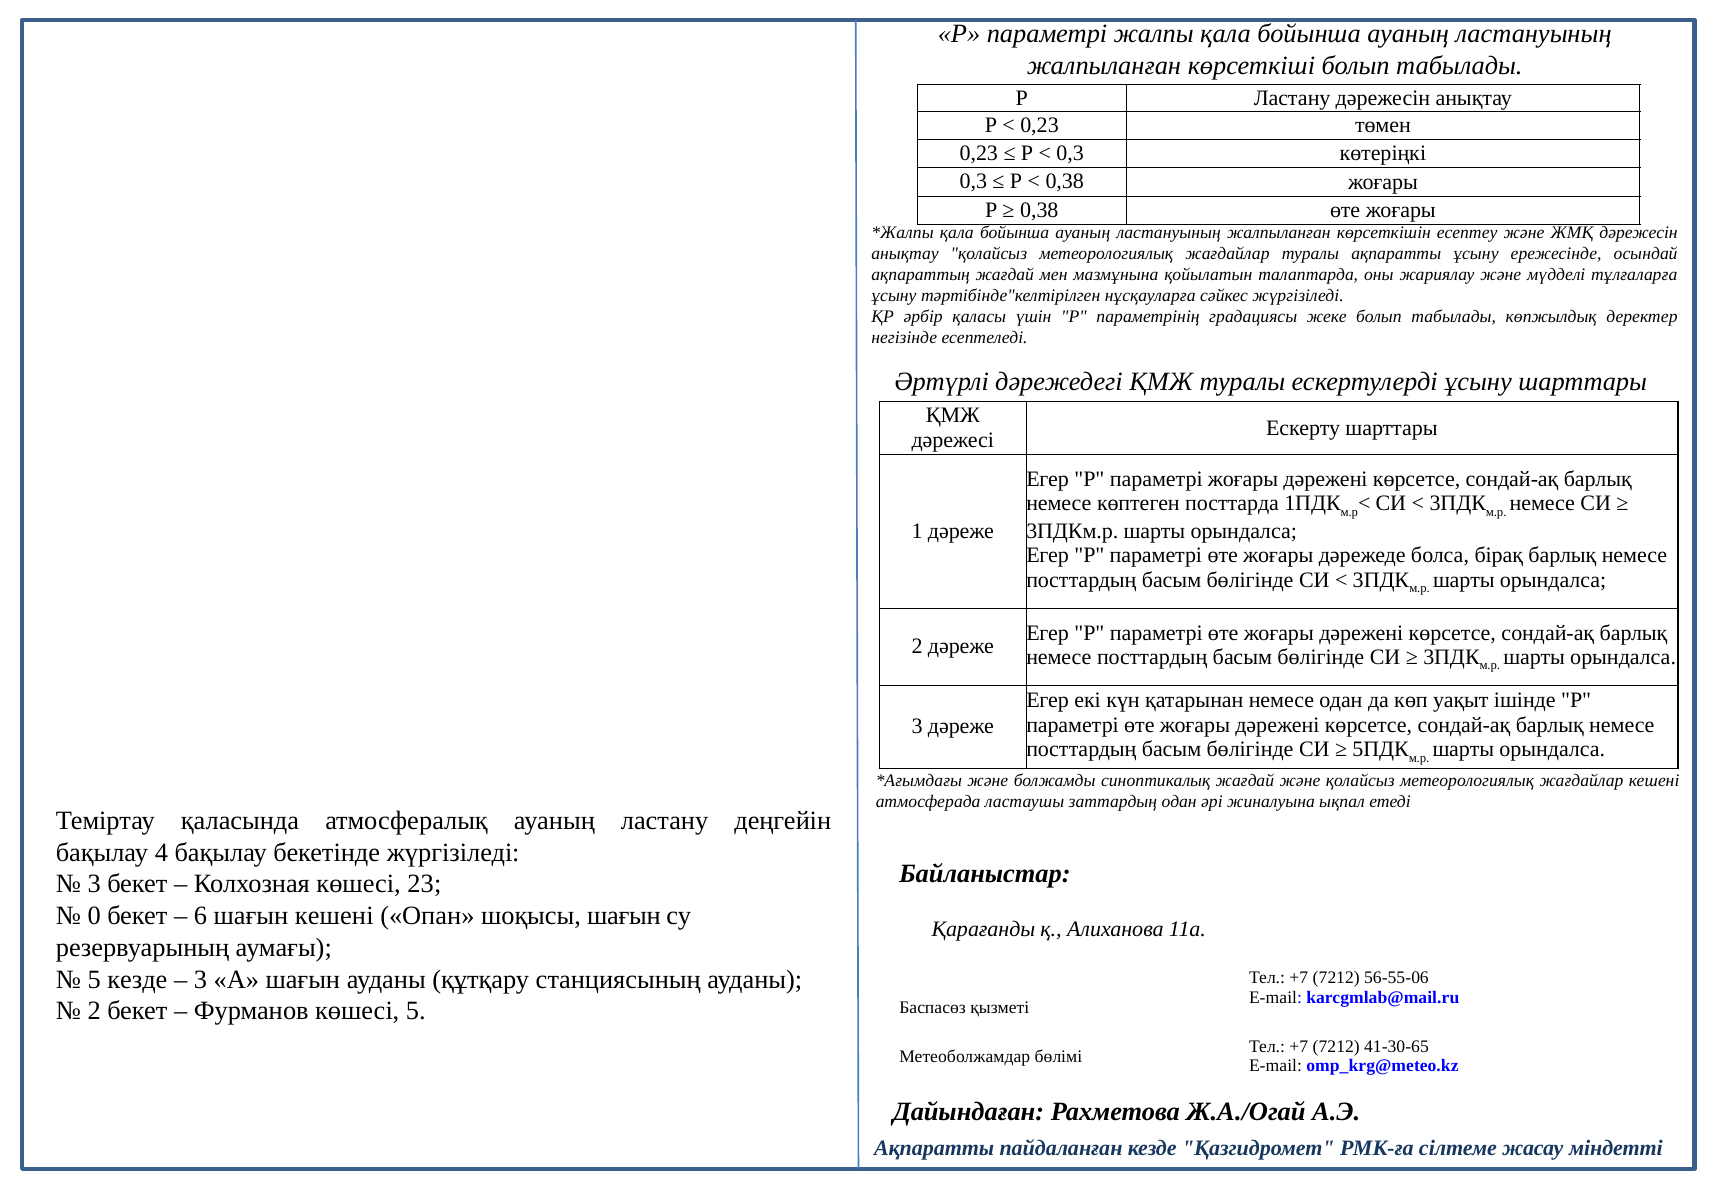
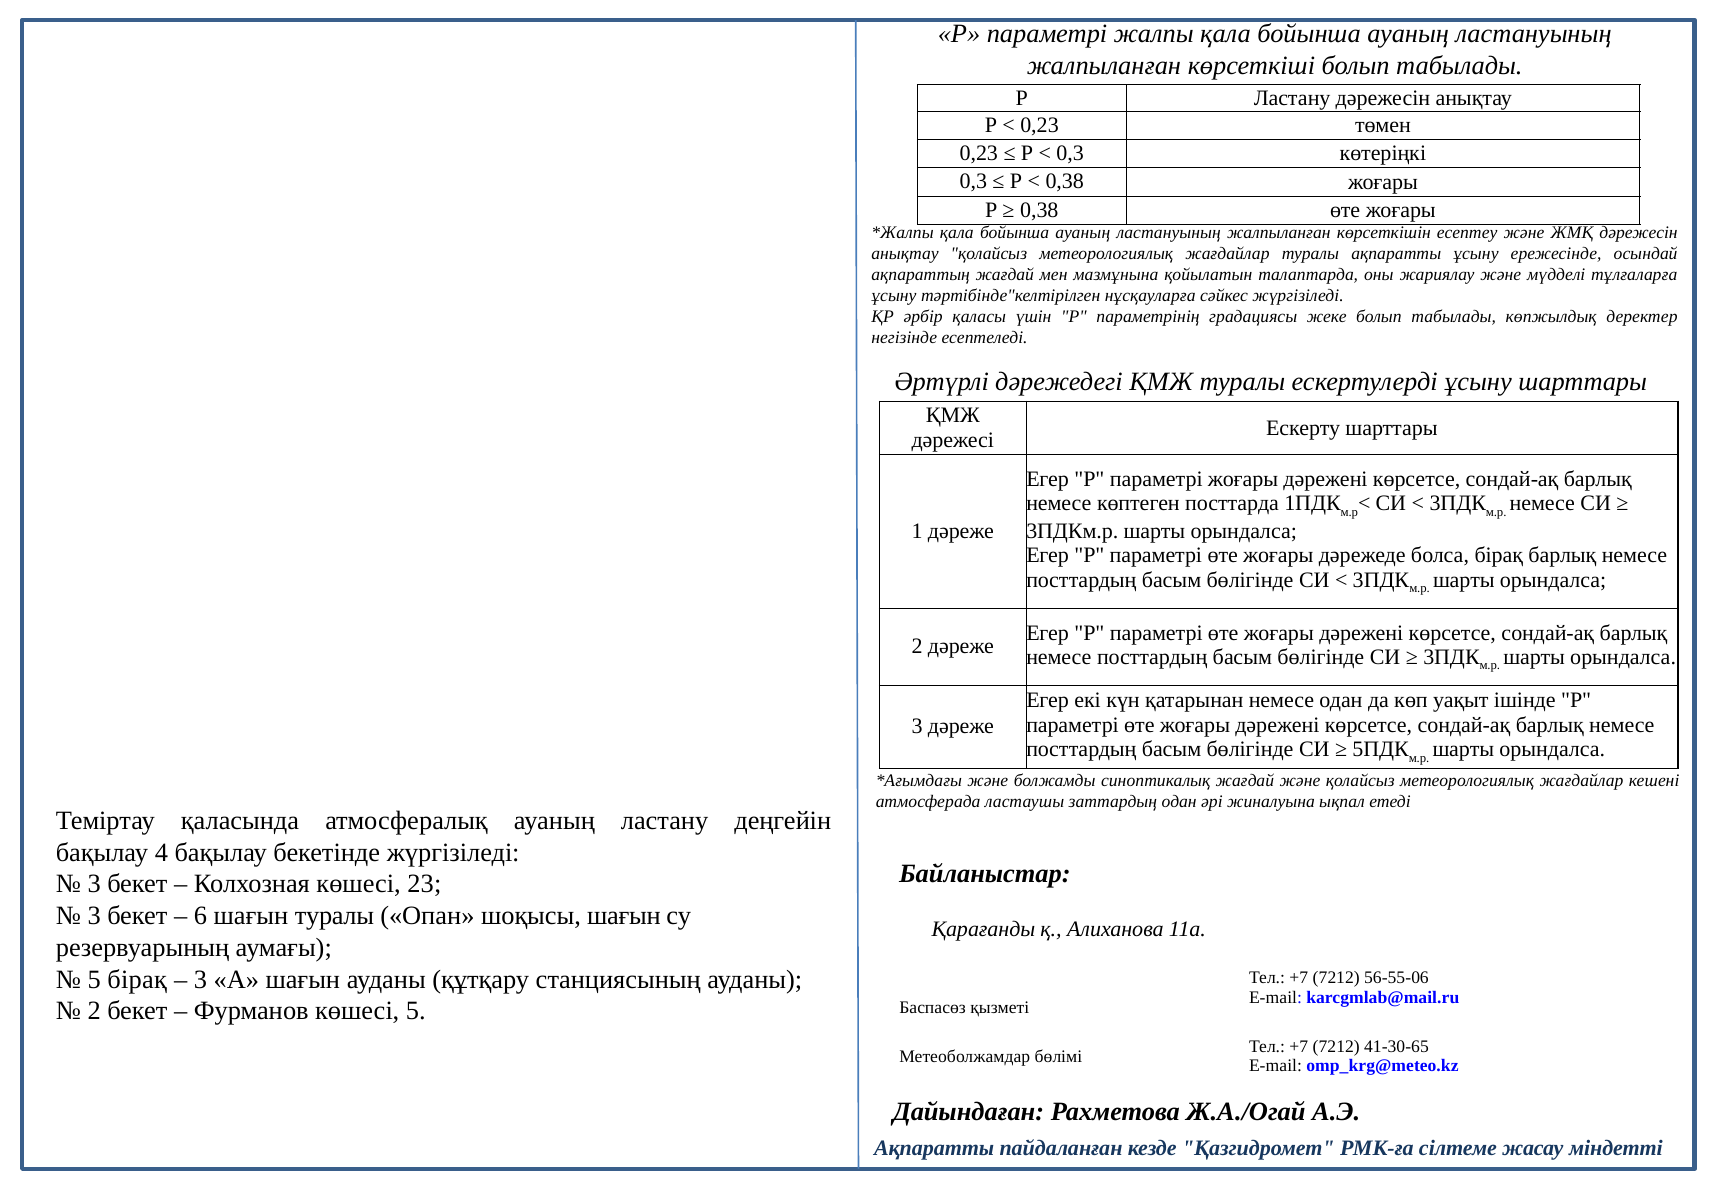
0 at (94, 916): 0 -> 3
шағын кешені: кешені -> туралы
5 кезде: кезде -> бірақ
